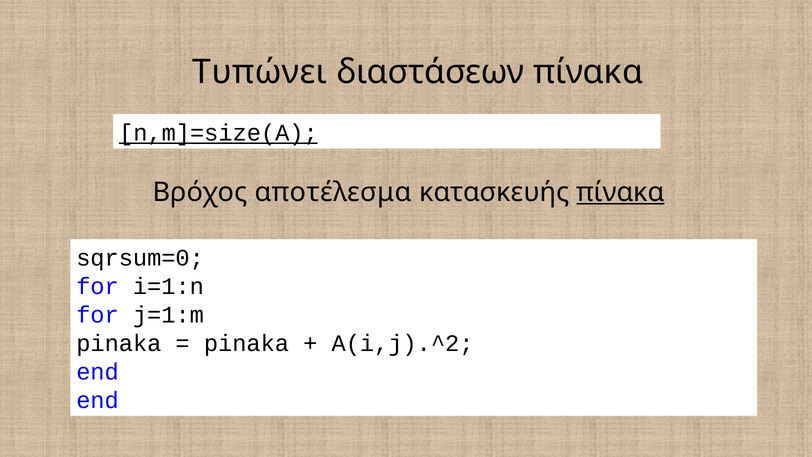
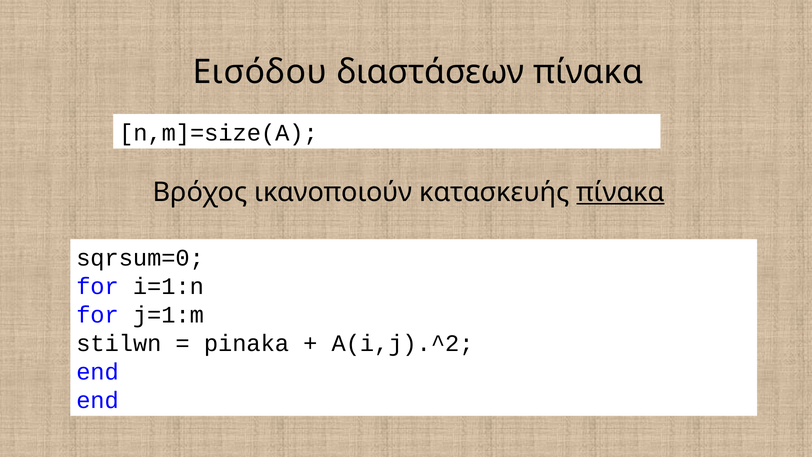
Τυπώνει: Τυπώνει -> Εισόδου
n,m]=size(A underline: present -> none
αποτέλεσμα: αποτέλεσμα -> ικανοποιούν
pinaka at (119, 343): pinaka -> stilwn
